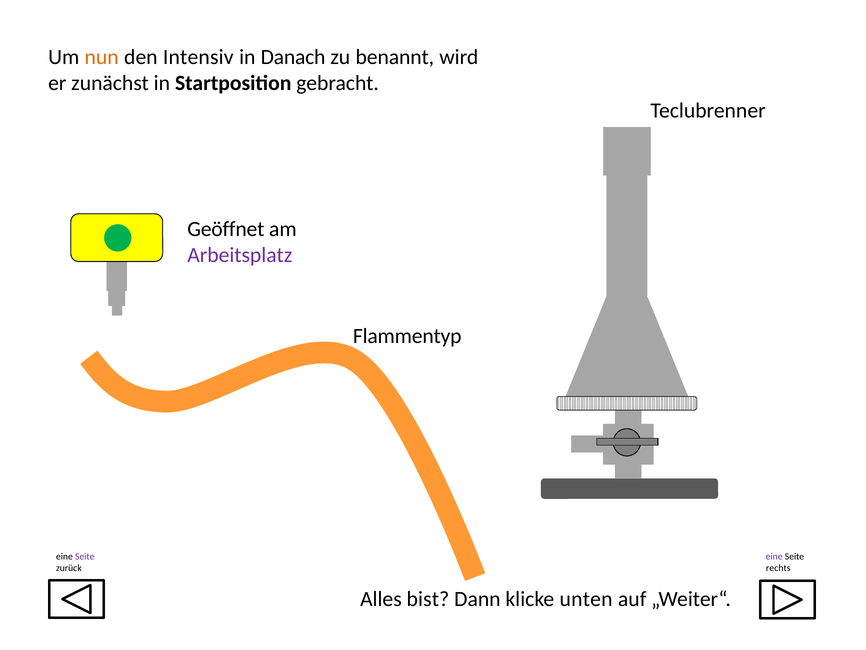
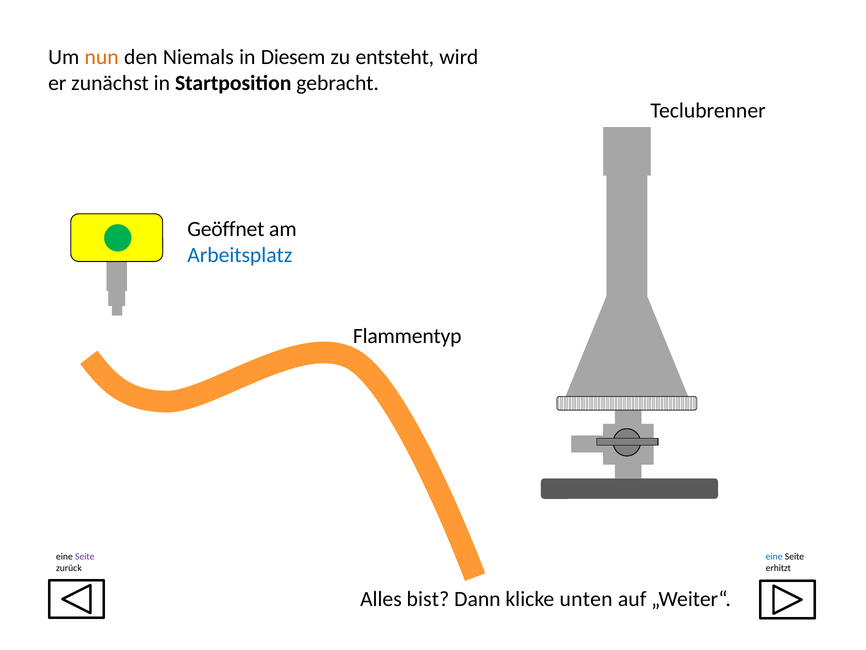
Intensiv: Intensiv -> Niemals
Danach: Danach -> Diesem
benannt: benannt -> entsteht
Arbeitsplatz colour: purple -> blue
eine at (774, 556) colour: purple -> blue
rechts: rechts -> erhitzt
